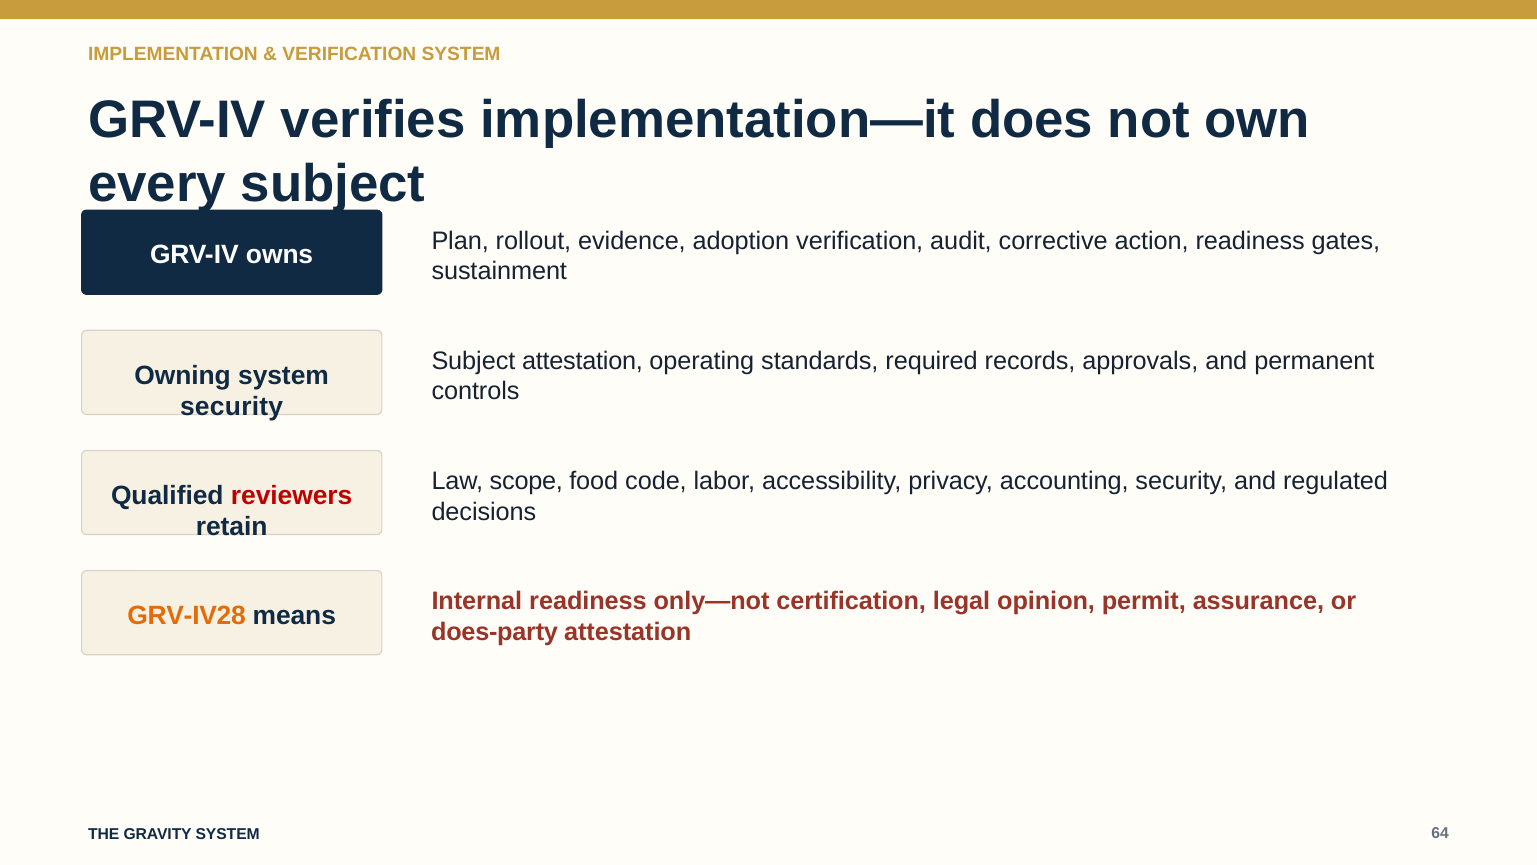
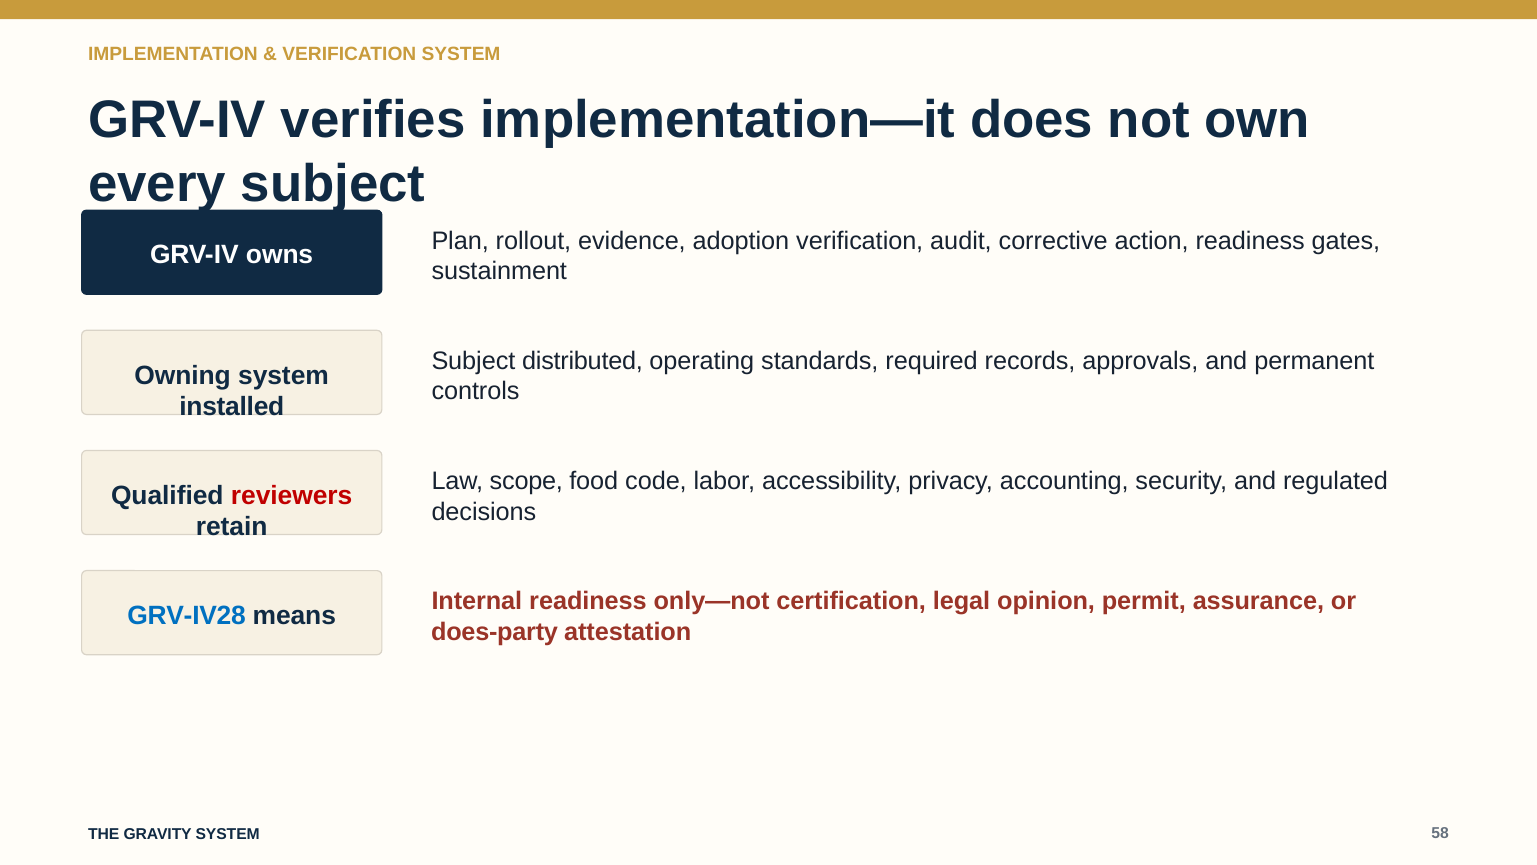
Subject attestation: attestation -> distributed
security at (232, 407): security -> installed
GRV-IV28 colour: orange -> blue
64: 64 -> 58
